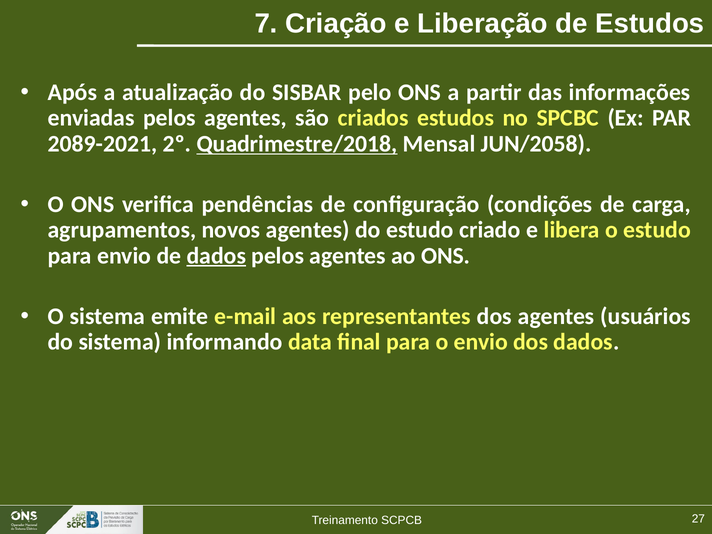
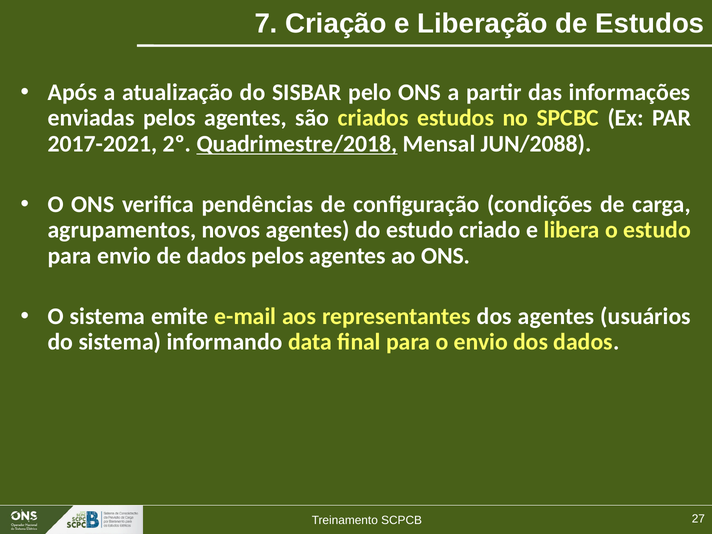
2089-2021: 2089-2021 -> 2017-2021
JUN/2058: JUN/2058 -> JUN/2088
dados at (216, 256) underline: present -> none
